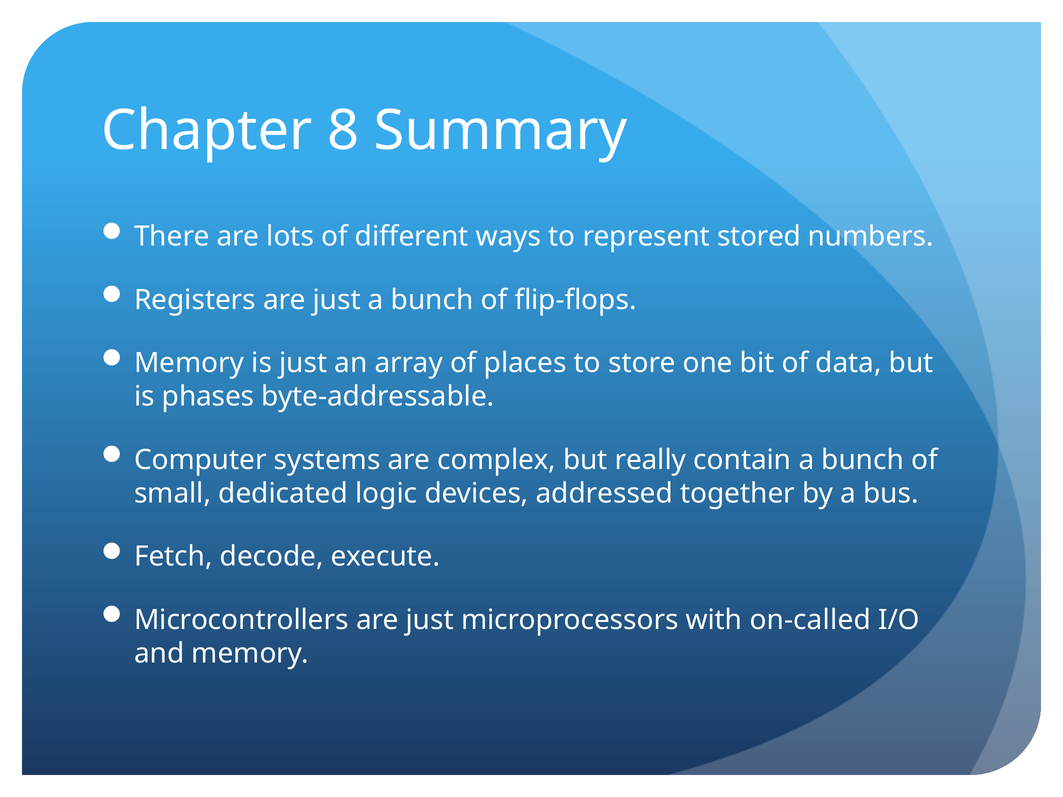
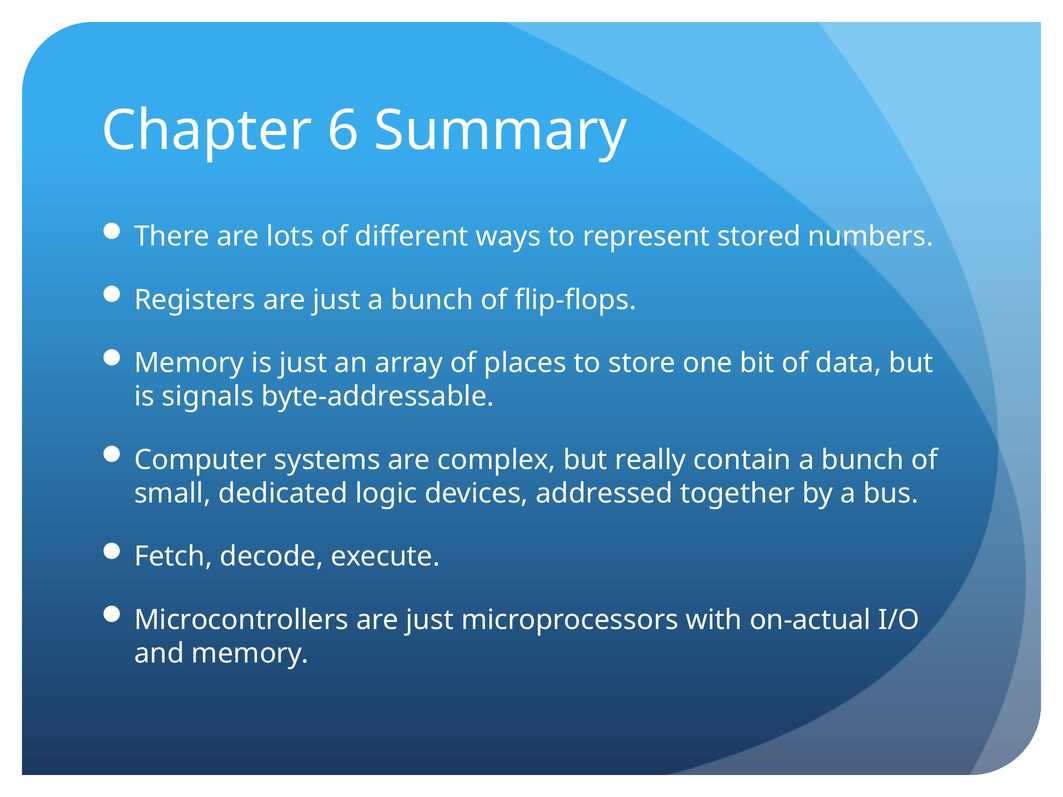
8: 8 -> 6
phases: phases -> signals
on-called: on-called -> on-actual
